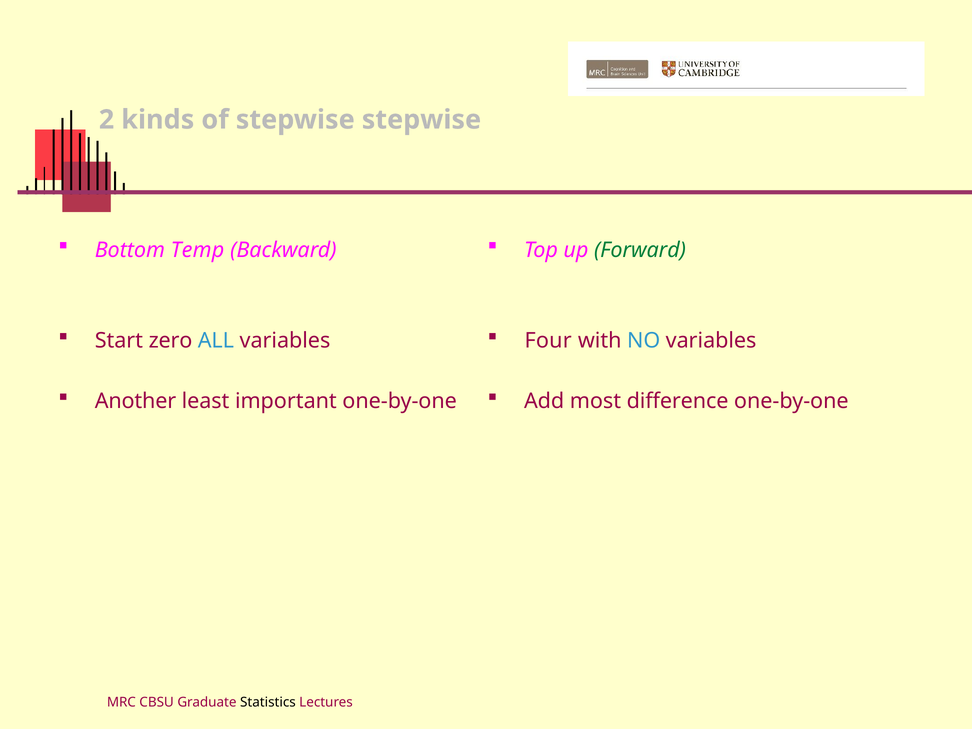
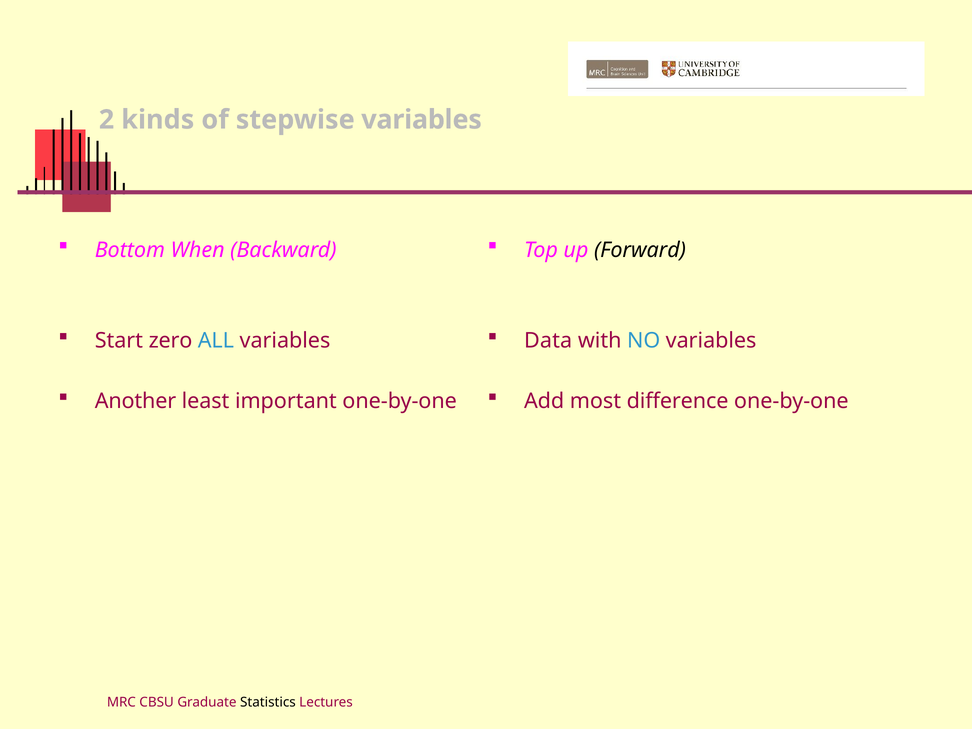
stepwise stepwise: stepwise -> variables
Temp: Temp -> When
Forward colour: green -> black
Four: Four -> Data
